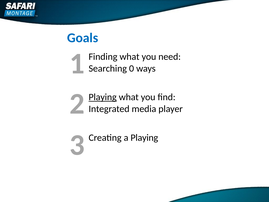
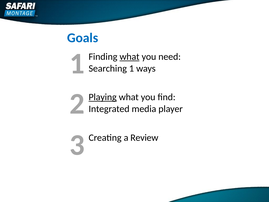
what at (130, 57) underline: none -> present
Searching 0: 0 -> 1
a Playing: Playing -> Review
